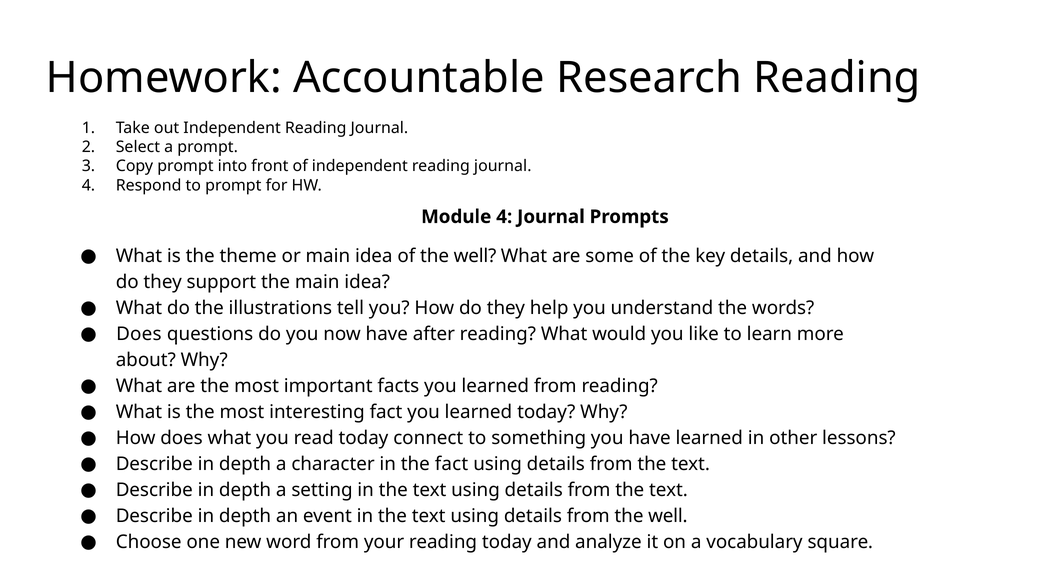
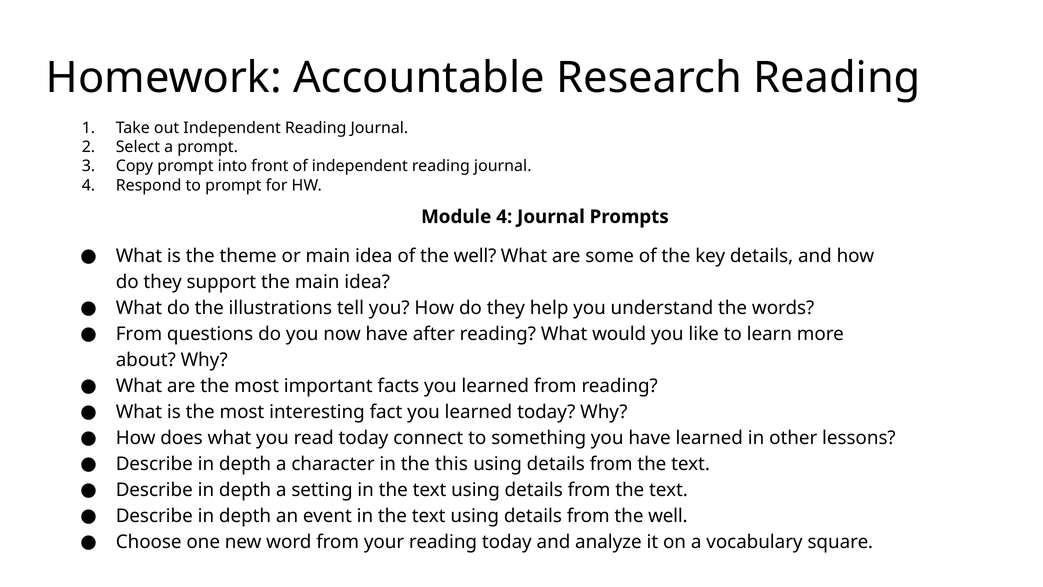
Does at (139, 334): Does -> From
the fact: fact -> this
